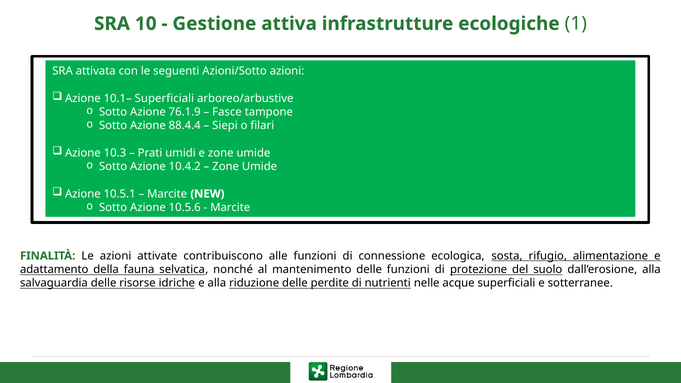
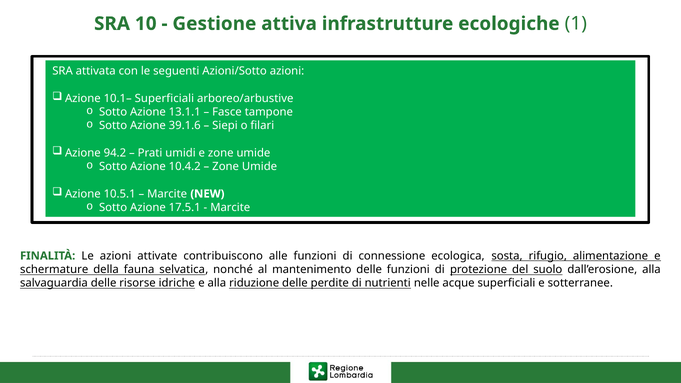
76.1.9: 76.1.9 -> 13.1.1
88.4.4: 88.4.4 -> 39.1.6
10.3: 10.3 -> 94.2
10.5.6: 10.5.6 -> 17.5.1
adattamento: adattamento -> schermature
